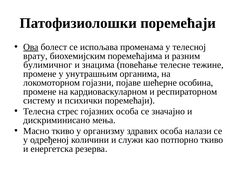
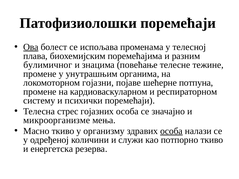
врату: врату -> плава
особина: особина -> потпуна
дискриминисано: дискриминисано -> микроорганизме
особа at (171, 131) underline: none -> present
